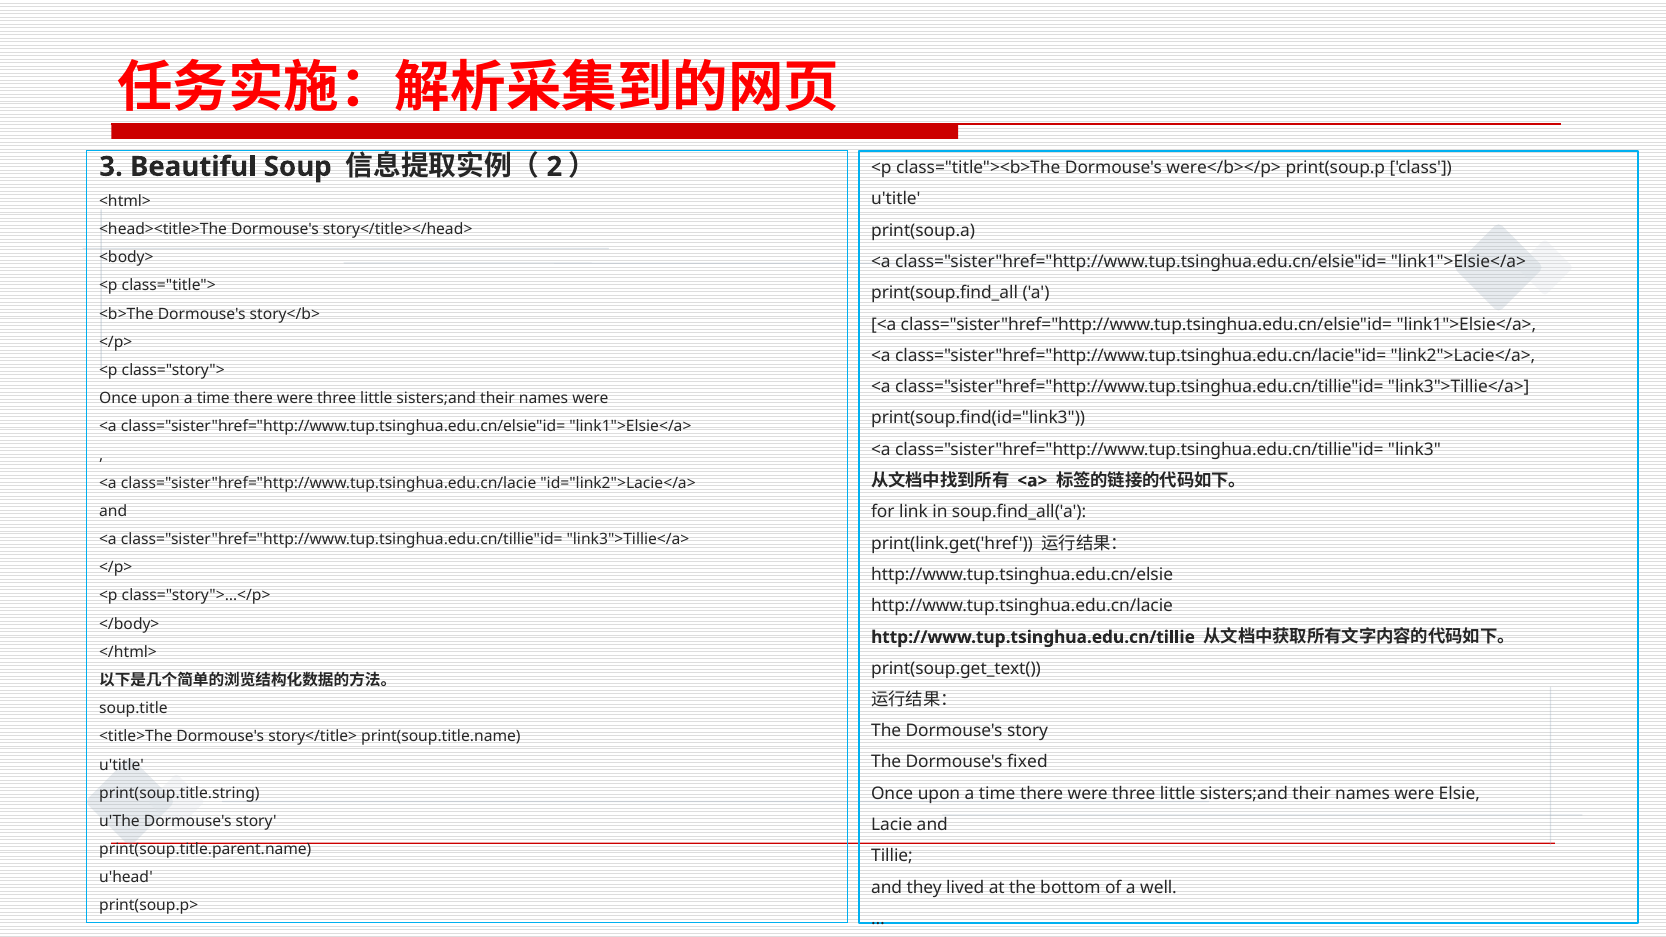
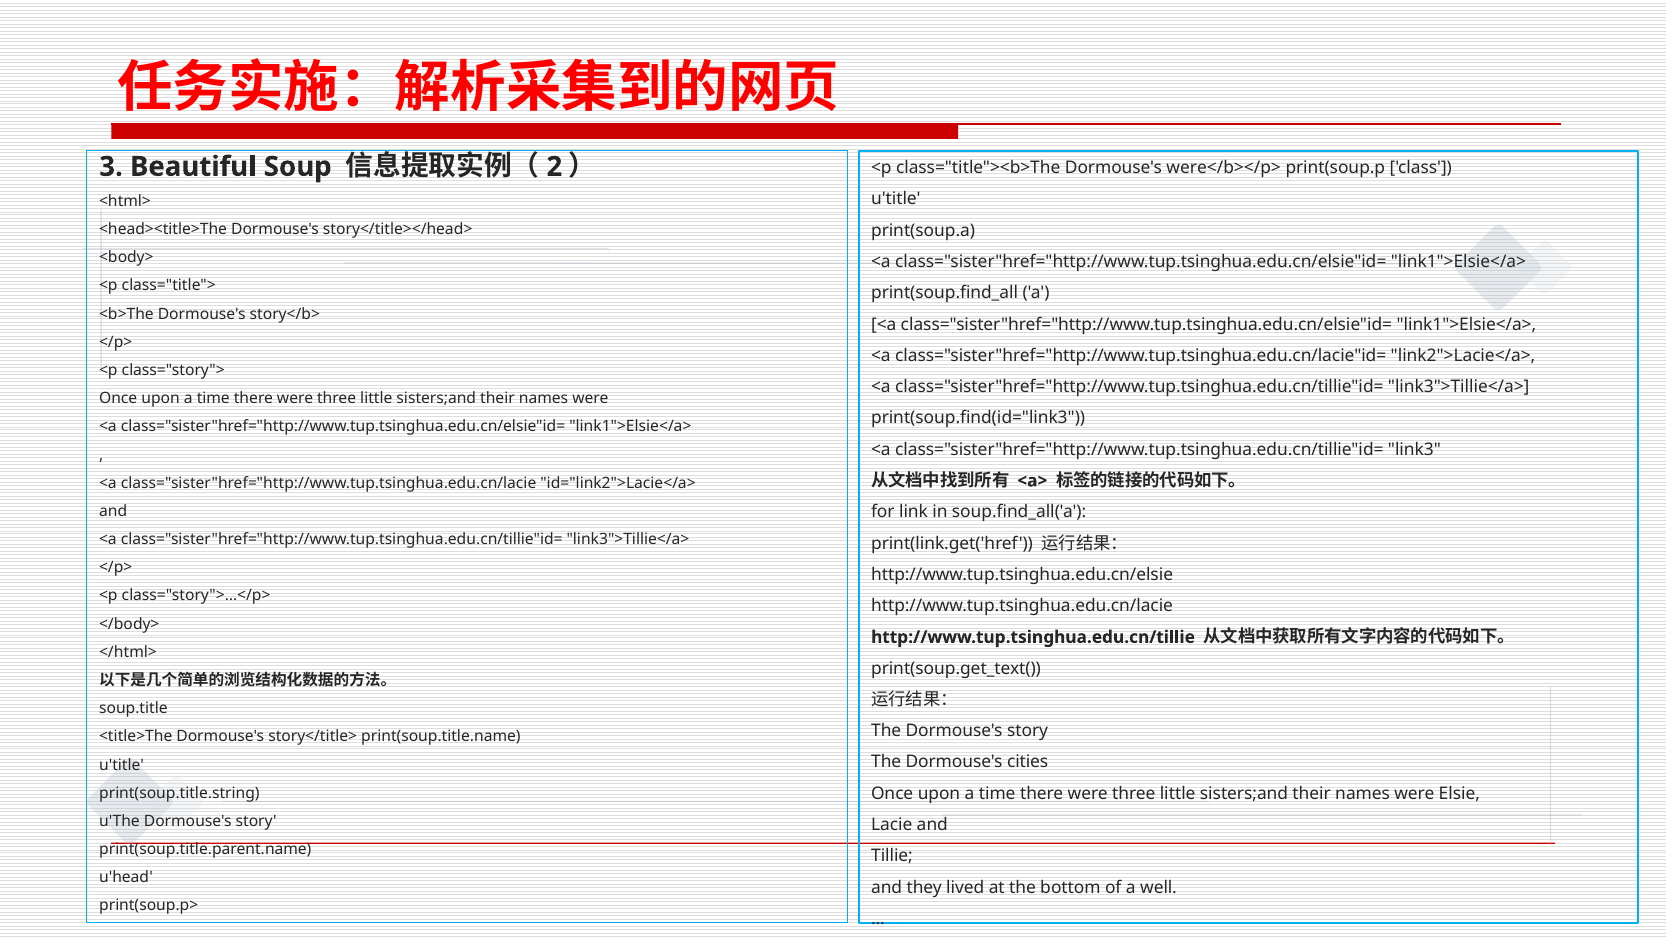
ﬁxed: ﬁxed -> cities
